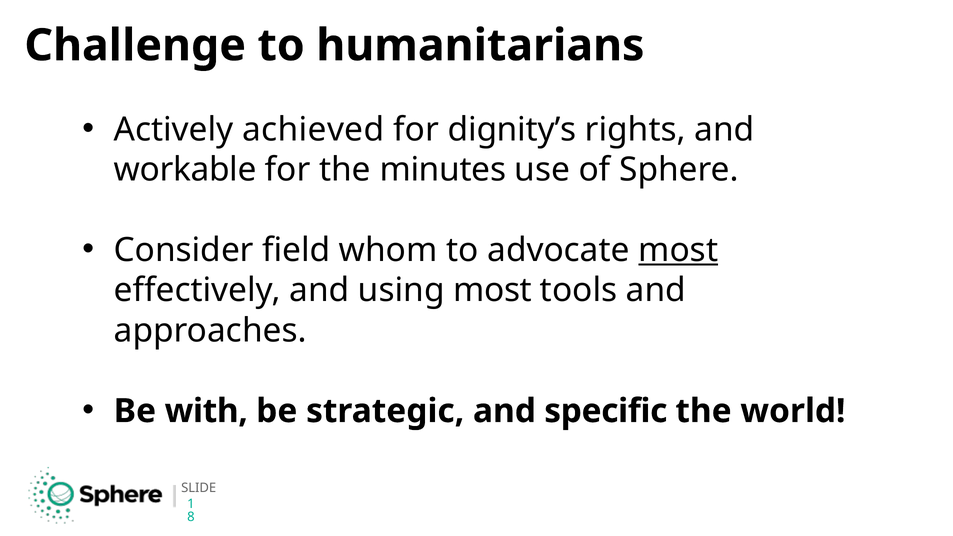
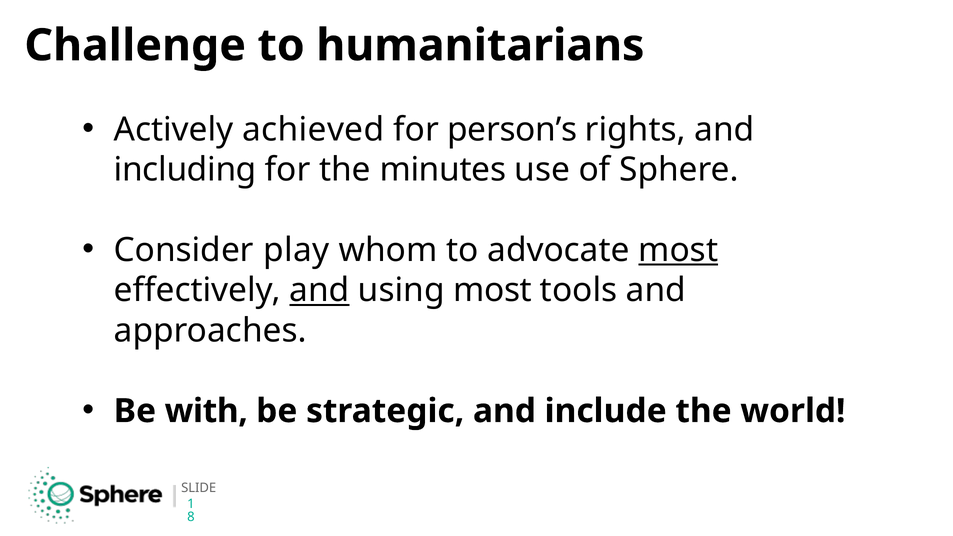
dignity’s: dignity’s -> person’s
workable: workable -> including
field: field -> play
and at (319, 290) underline: none -> present
specific: specific -> include
